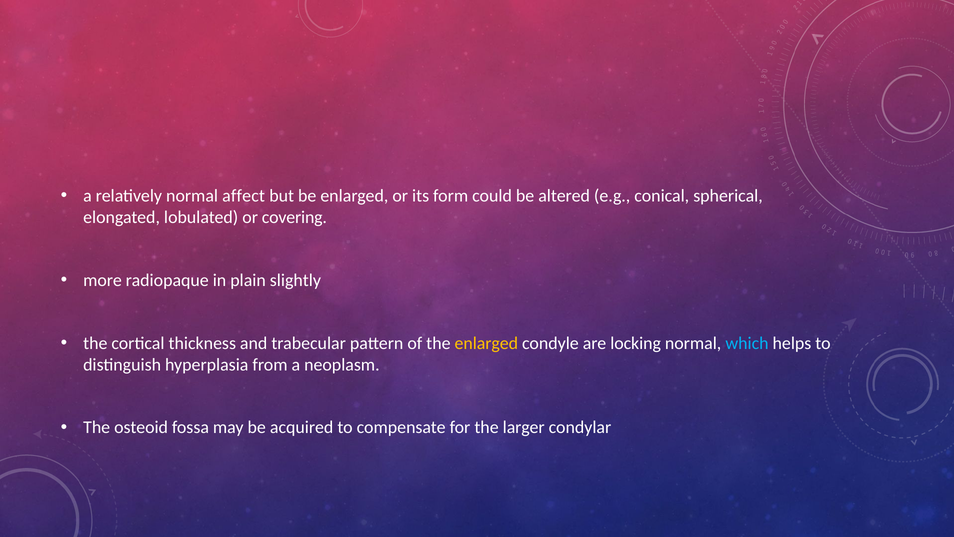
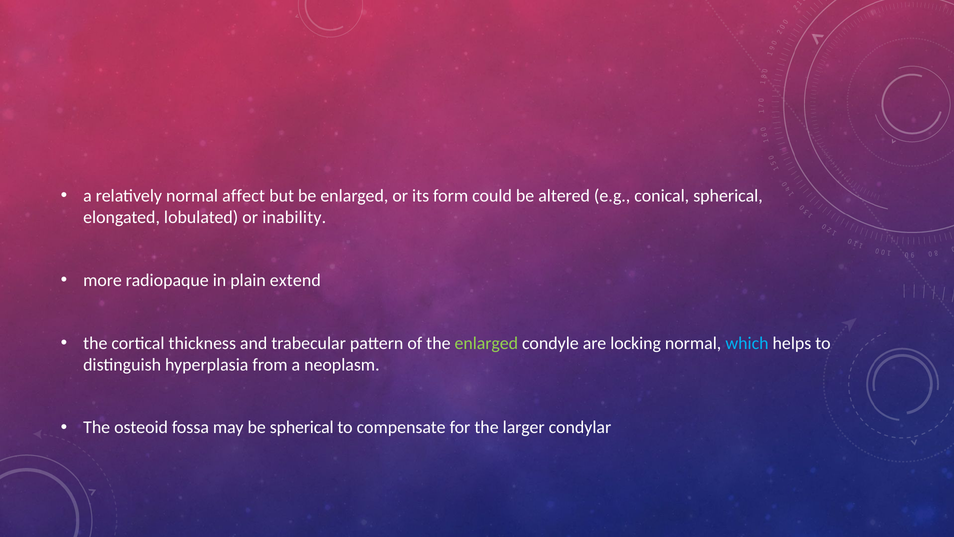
covering: covering -> inability
slightly: slightly -> extend
enlarged at (486, 343) colour: yellow -> light green
be acquired: acquired -> spherical
